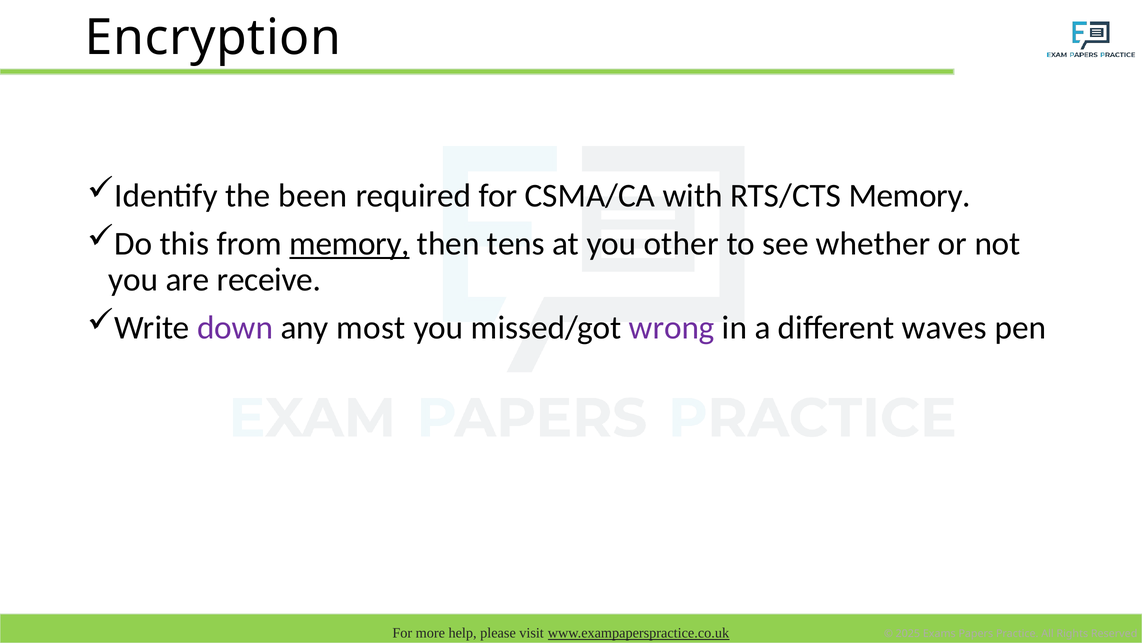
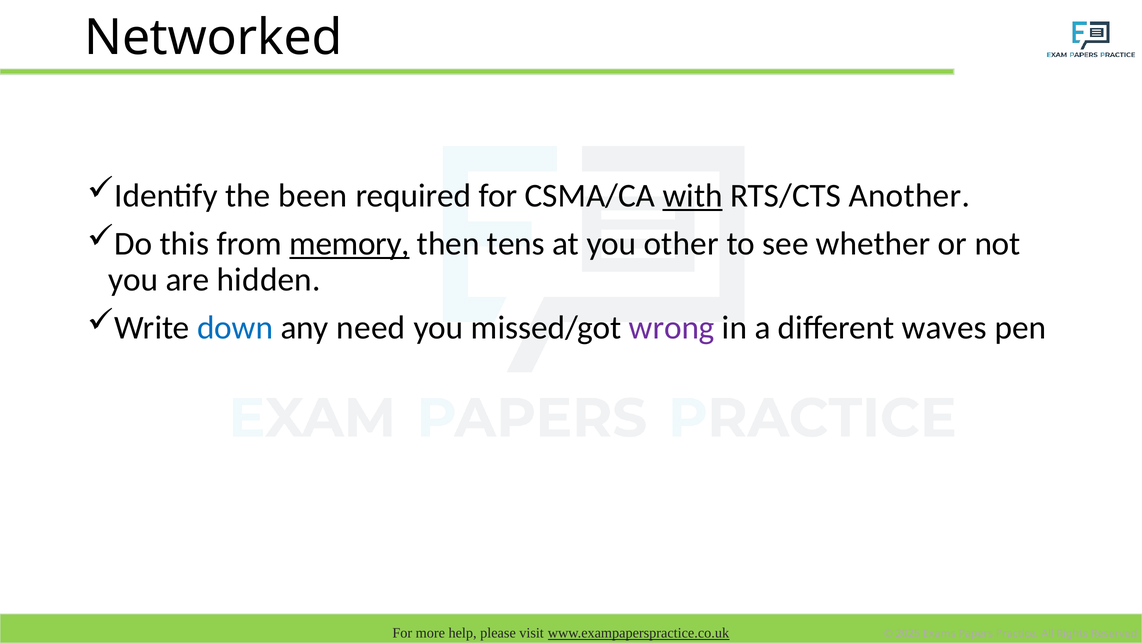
Encryption: Encryption -> Networked
with underline: none -> present
RTS/CTS Memory: Memory -> Another
receive: receive -> hidden
down colour: purple -> blue
most: most -> need
